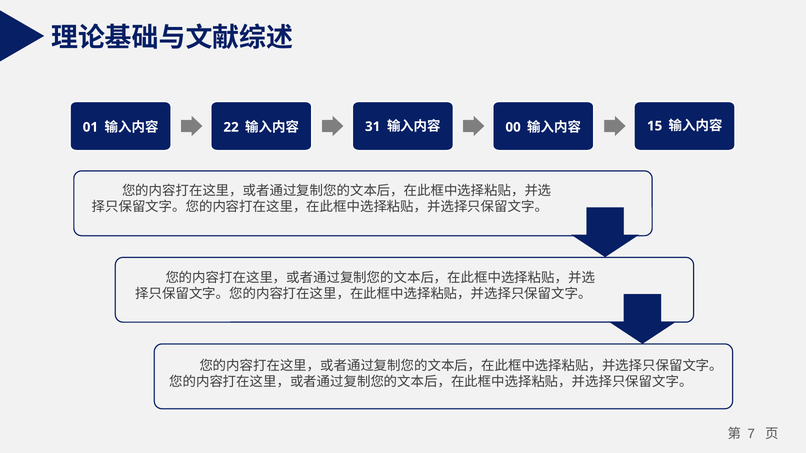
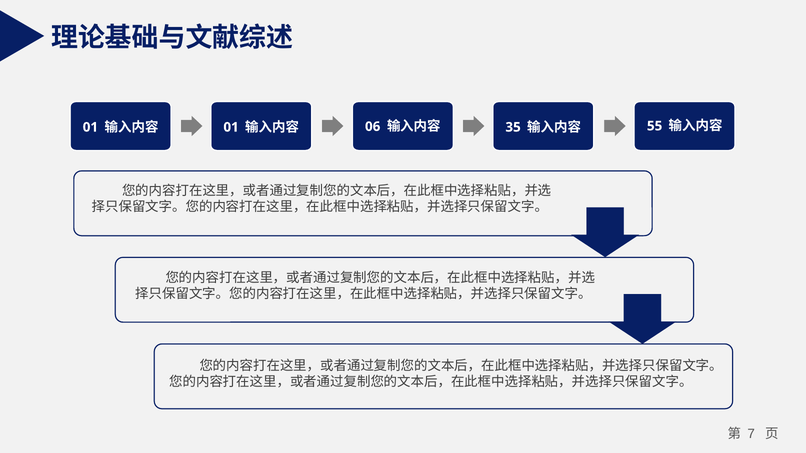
22 at (231, 127): 22 -> 01
31: 31 -> 06
00: 00 -> 35
15: 15 -> 55
